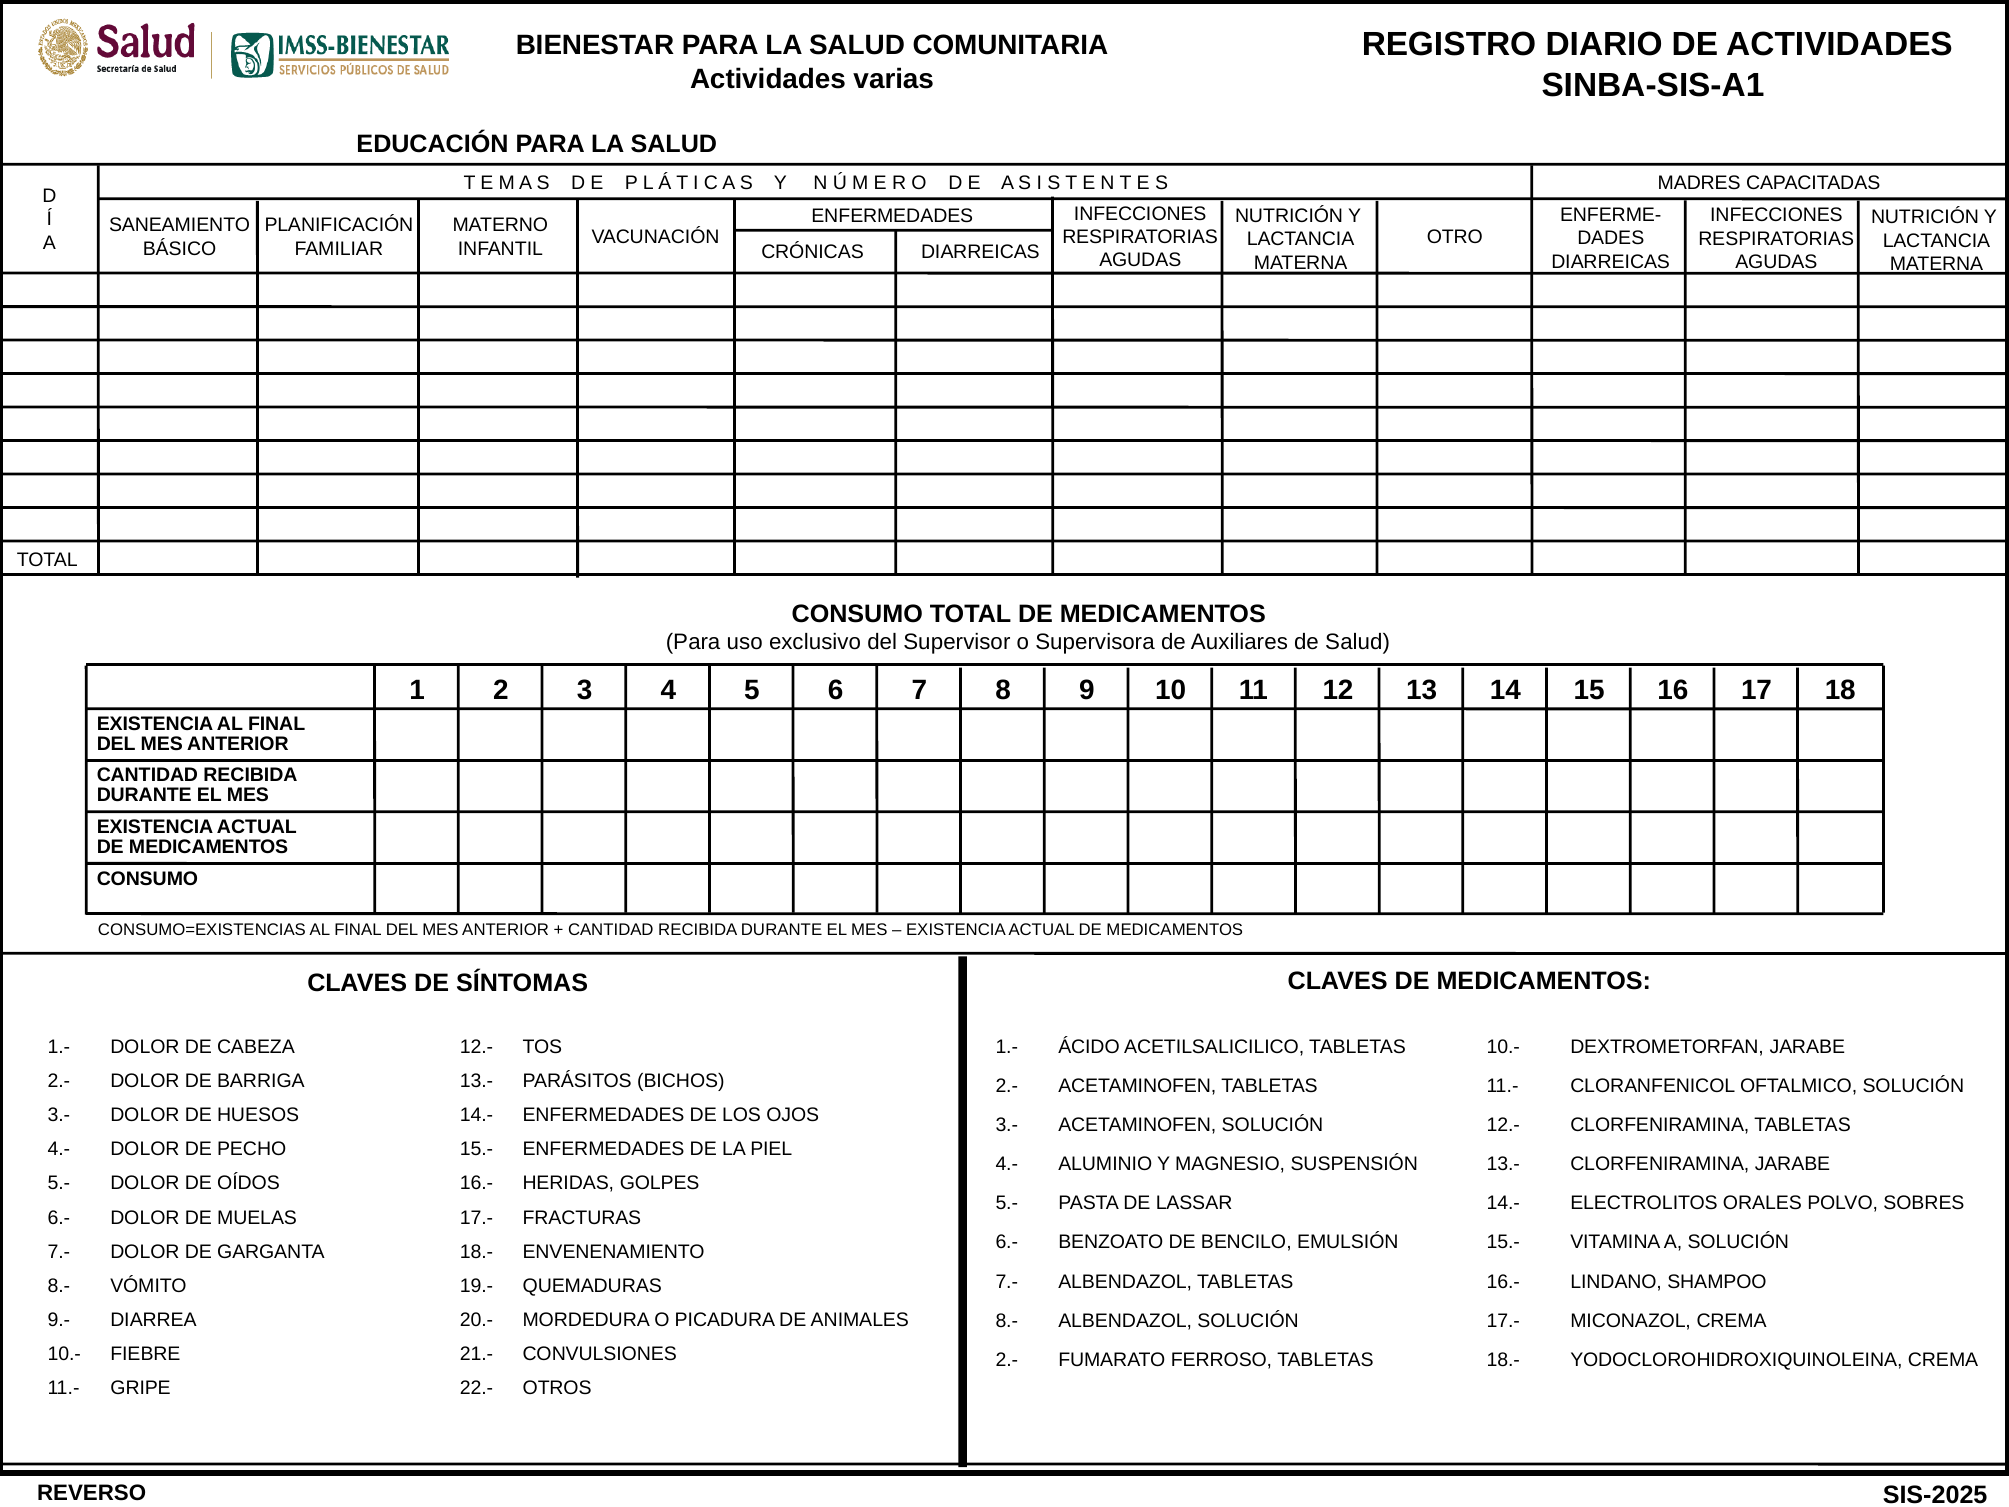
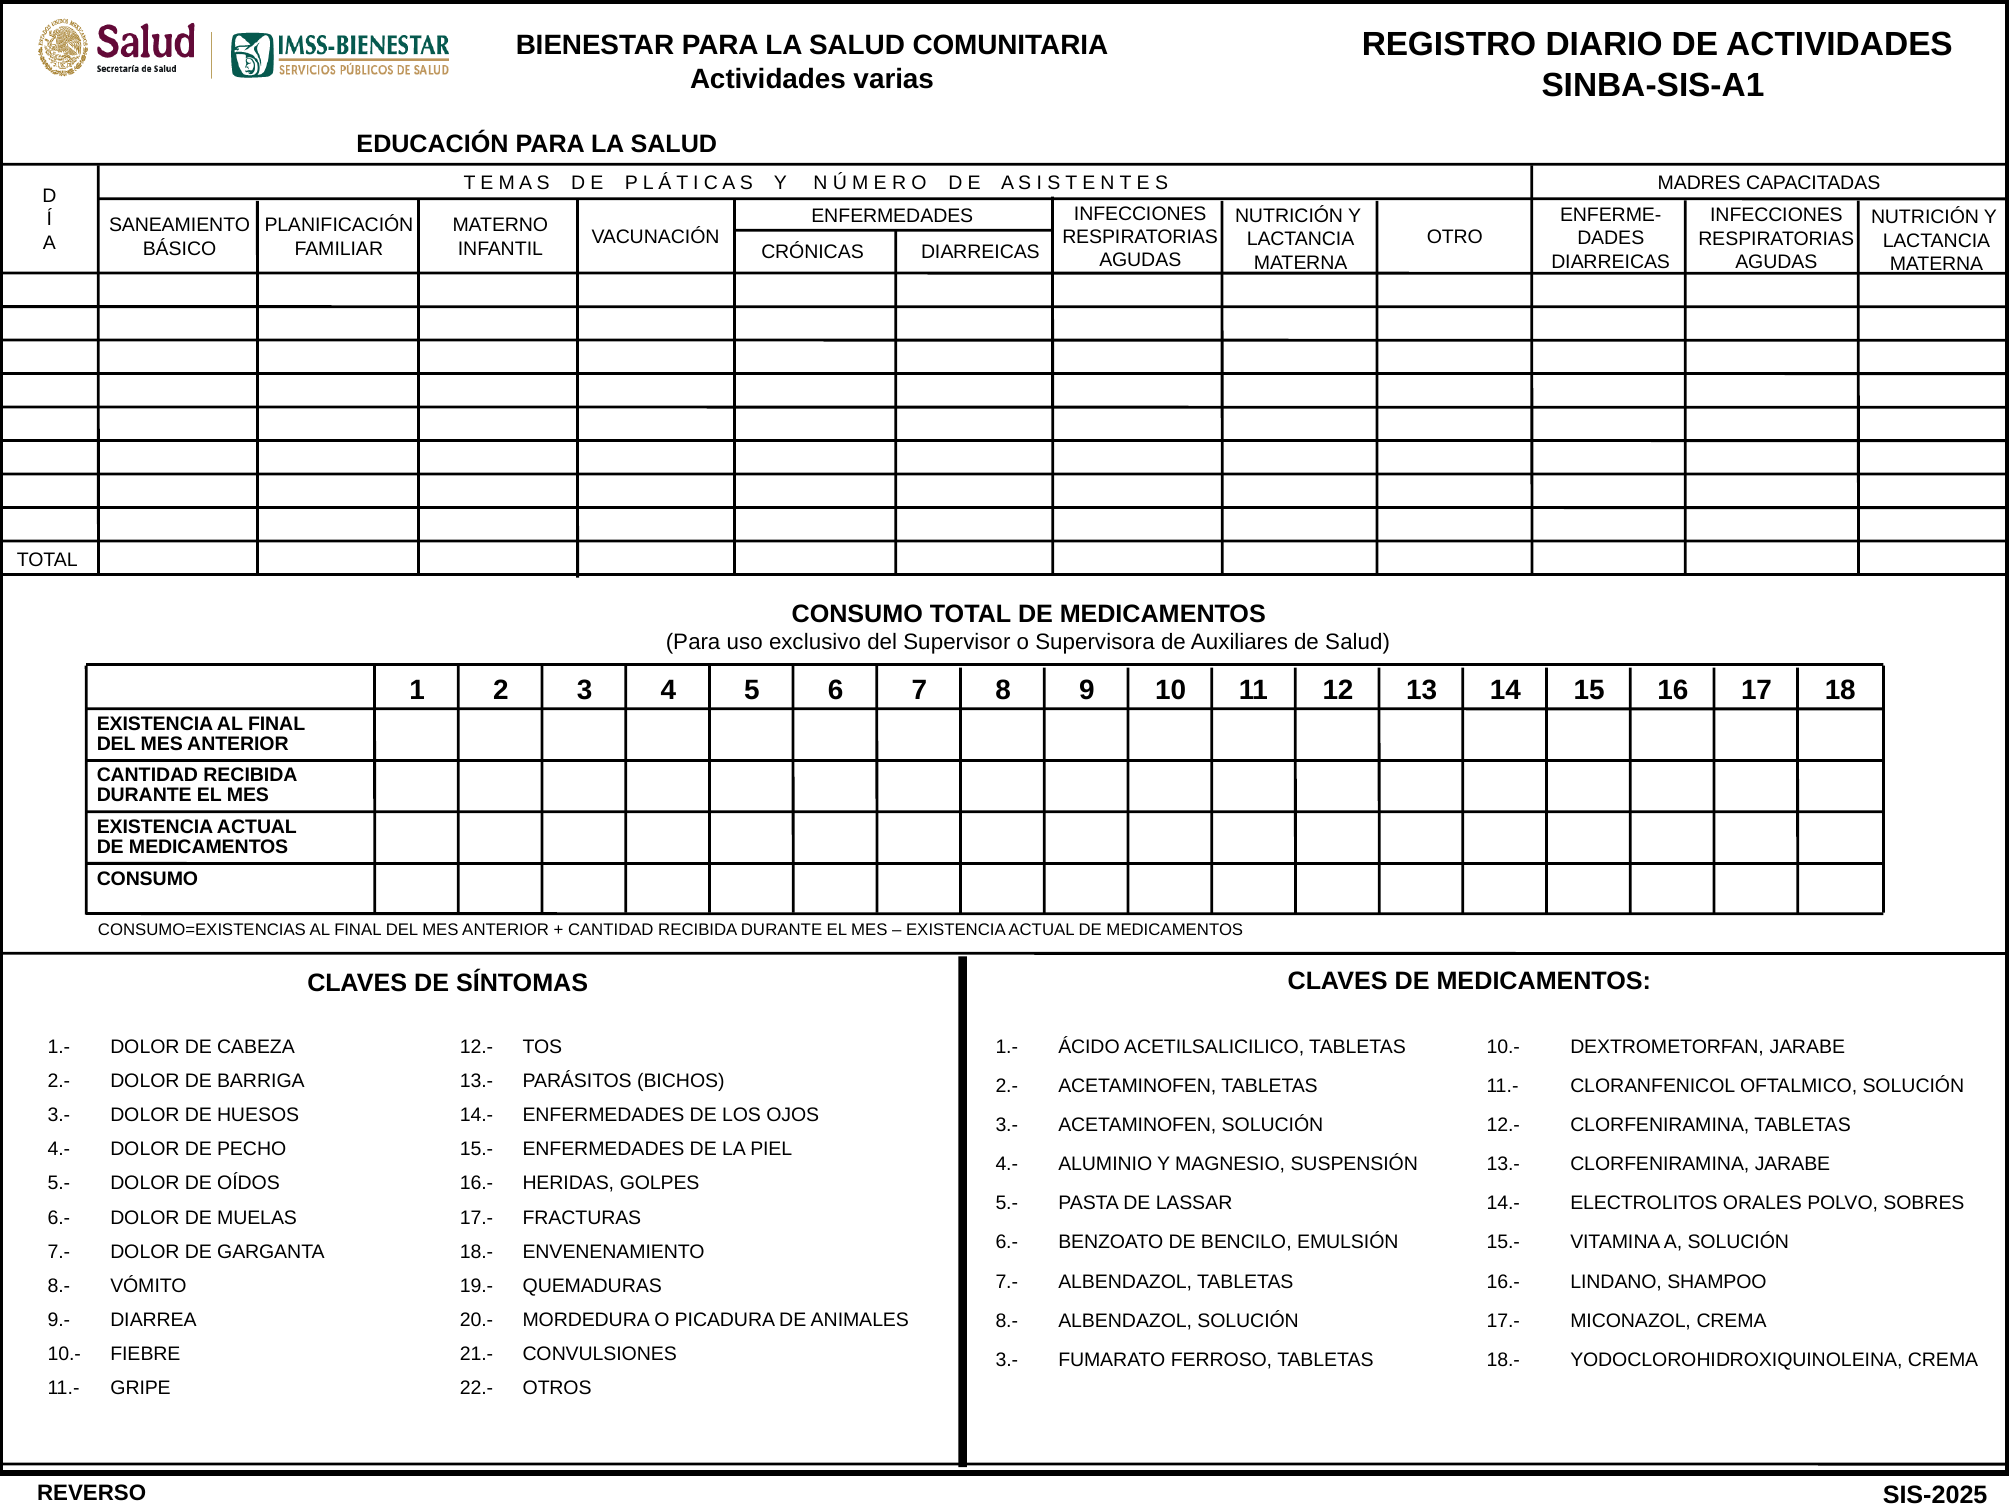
2.- at (1007, 1360): 2.- -> 3.-
